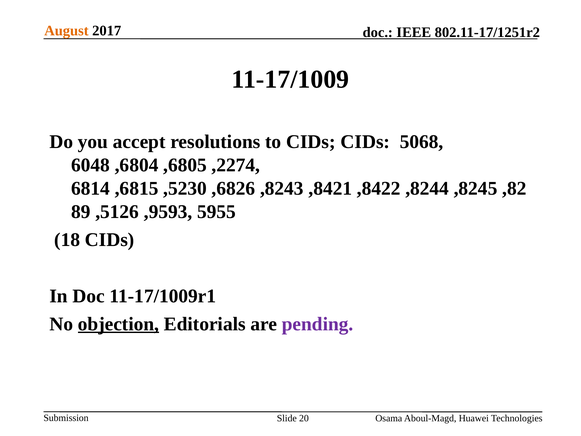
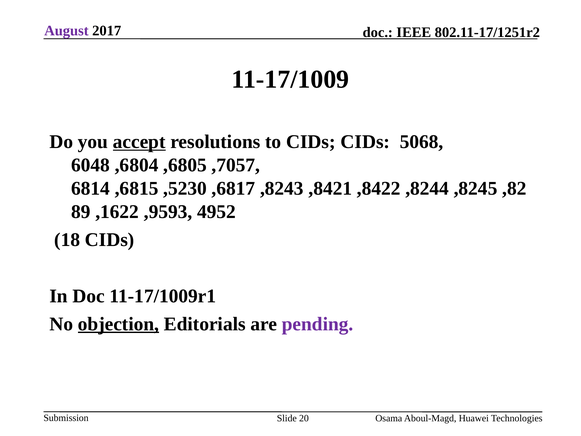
August colour: orange -> purple
accept underline: none -> present
,2274: ,2274 -> ,7057
,6826: ,6826 -> ,6817
,5126: ,5126 -> ,1622
5955: 5955 -> 4952
